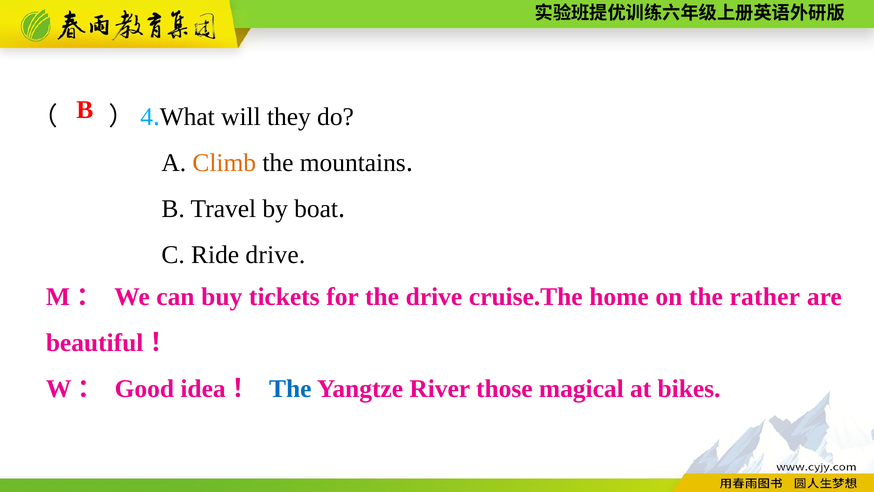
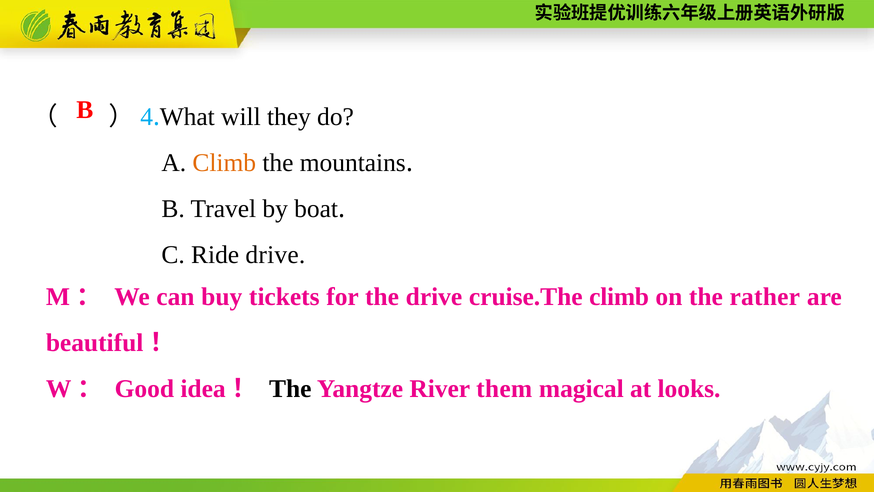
cruise.The home: home -> climb
The at (290, 388) colour: blue -> black
those: those -> them
bikes: bikes -> looks
